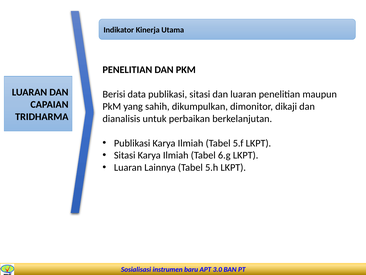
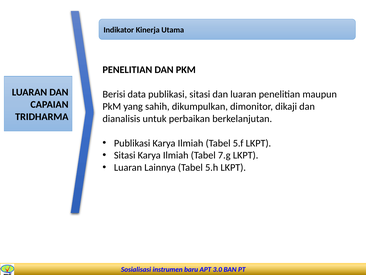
6.g: 6.g -> 7.g
